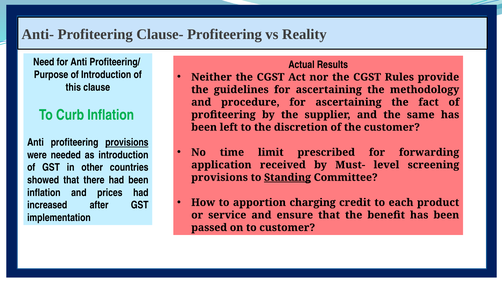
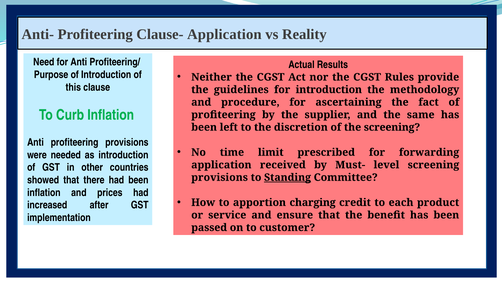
Clause- Profiteering: Profiteering -> Application
guidelines for ascertaining: ascertaining -> introduction
the customer: customer -> screening
provisions at (127, 143) underline: present -> none
